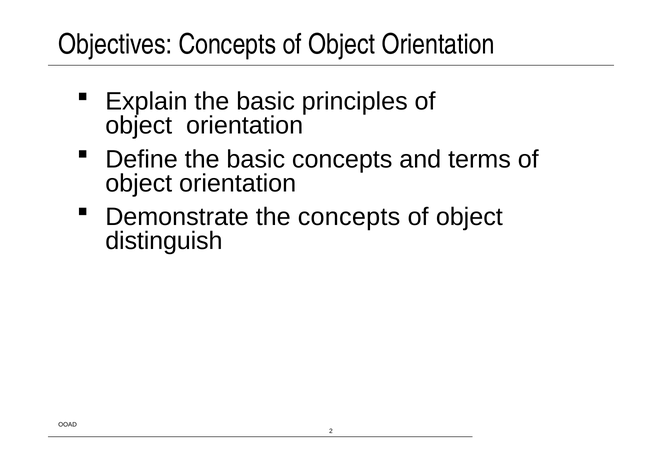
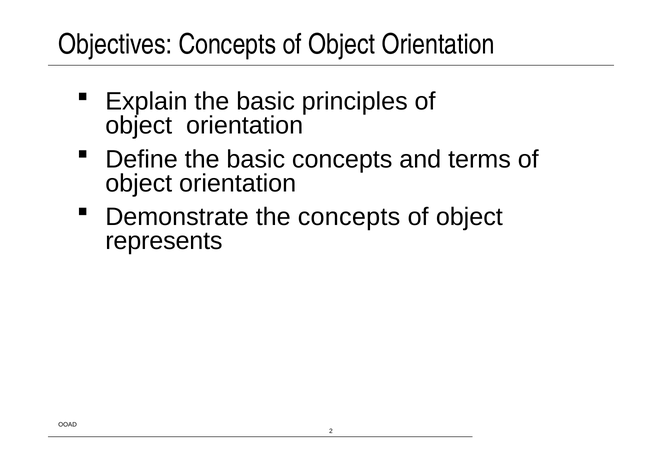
distinguish: distinguish -> represents
